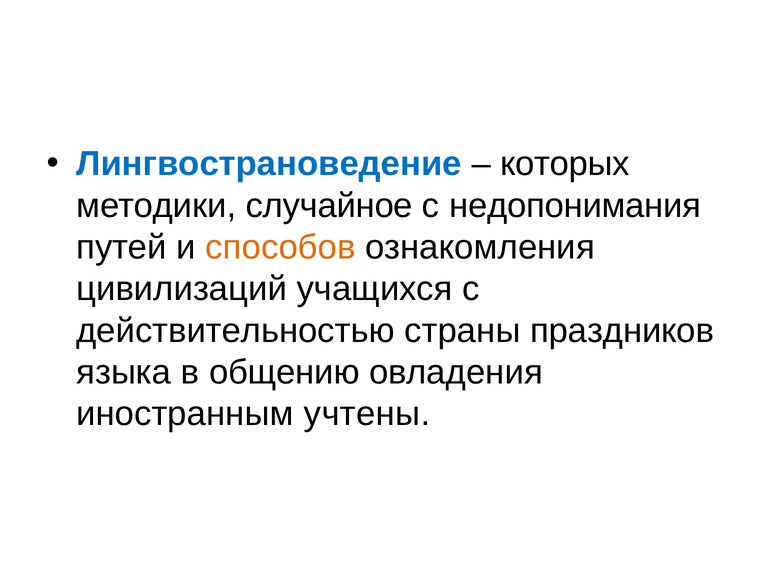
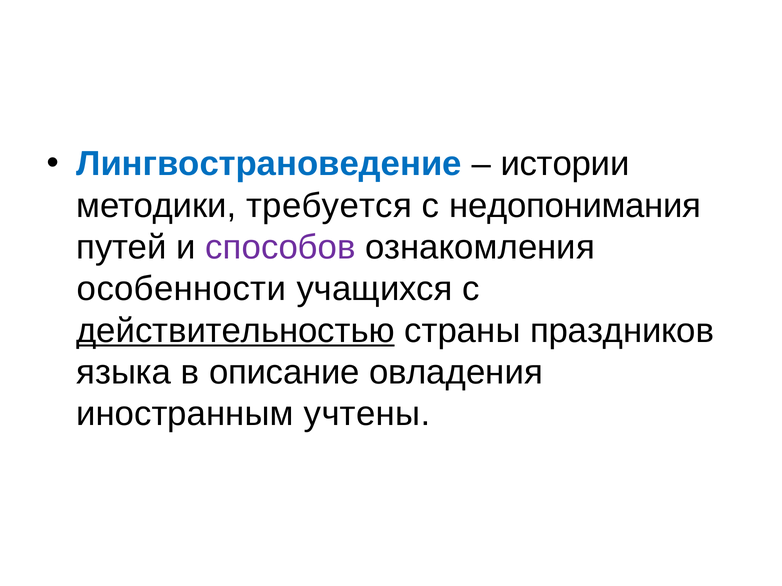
которых: которых -> истории
случайное: случайное -> требуется
способов colour: orange -> purple
цивилизаций: цивилизаций -> особенности
действительностью underline: none -> present
общению: общению -> описание
